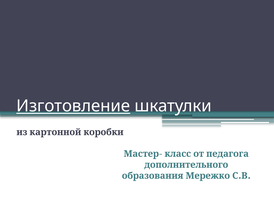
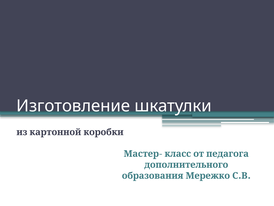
Изготовление underline: present -> none
